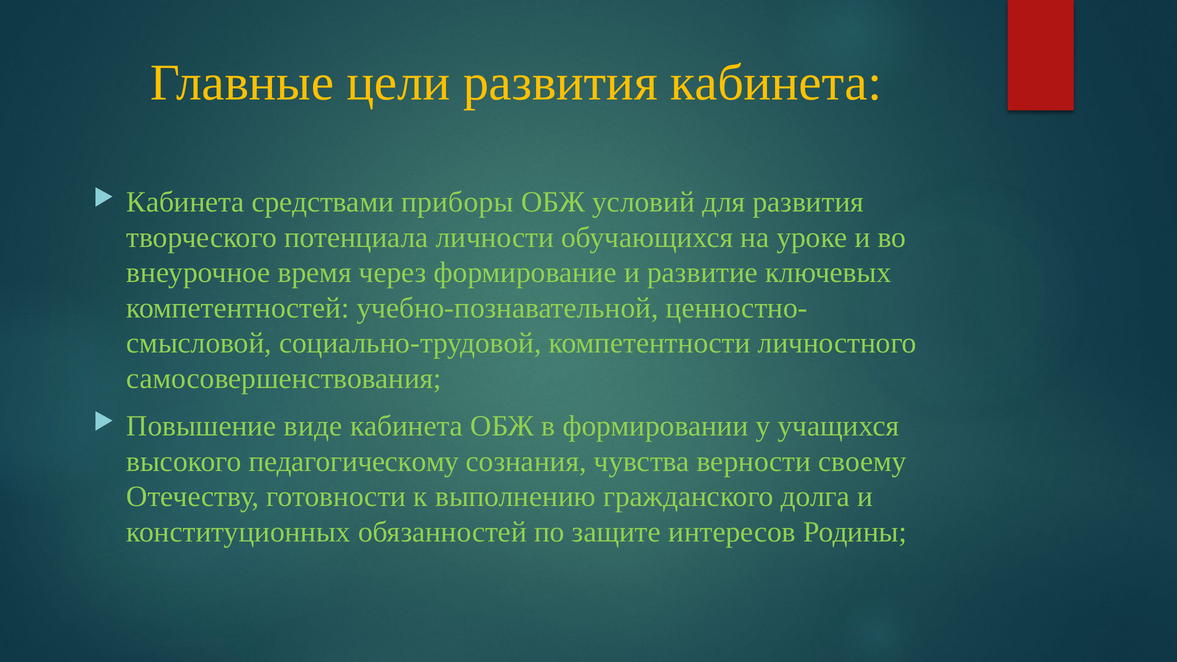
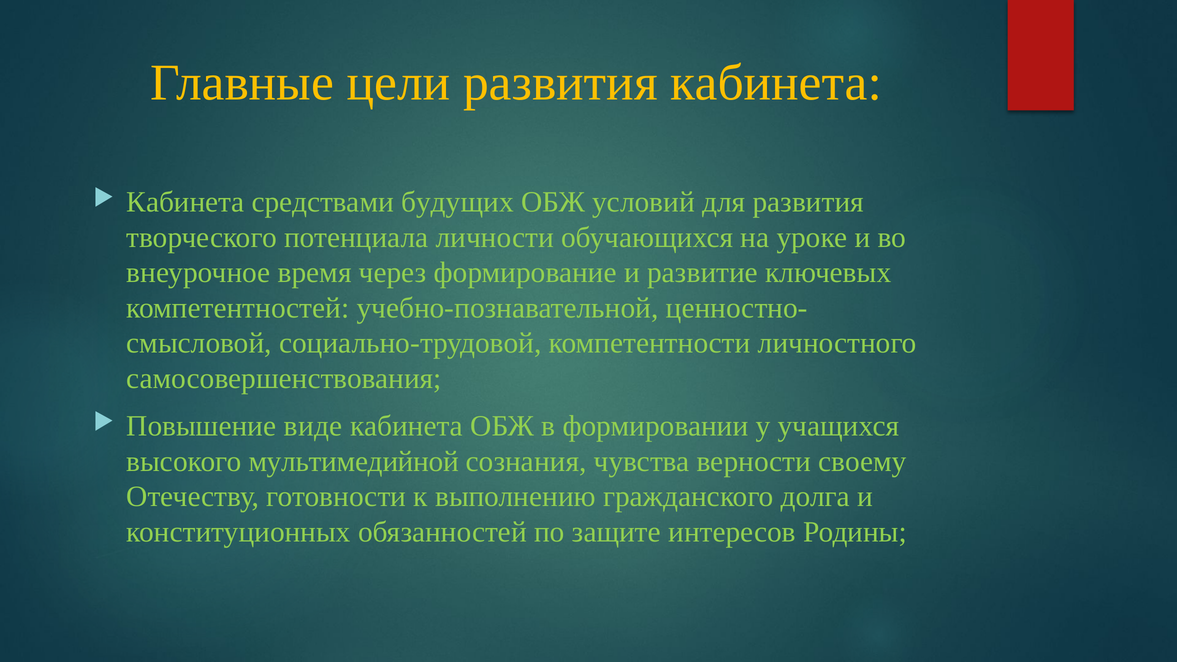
приборы: приборы -> будущих
педагогическому: педагогическому -> мультимедийной
